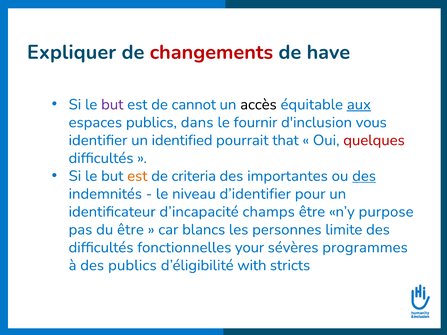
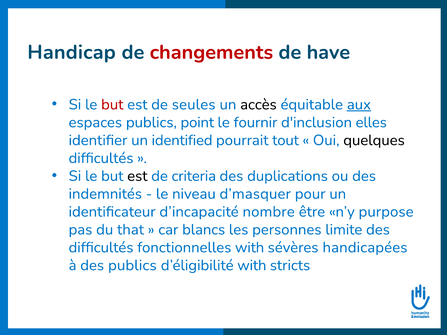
Expliquer: Expliquer -> Handicap
but at (112, 105) colour: purple -> red
cannot: cannot -> seules
dans: dans -> point
vous: vous -> elles
that: that -> tout
quelques colour: red -> black
est at (137, 176) colour: orange -> black
importantes: importantes -> duplications
des at (364, 176) underline: present -> none
d’identifier: d’identifier -> d’masquer
champs: champs -> nombre
du être: être -> that
fonctionnelles your: your -> with
programmes: programmes -> handicapées
